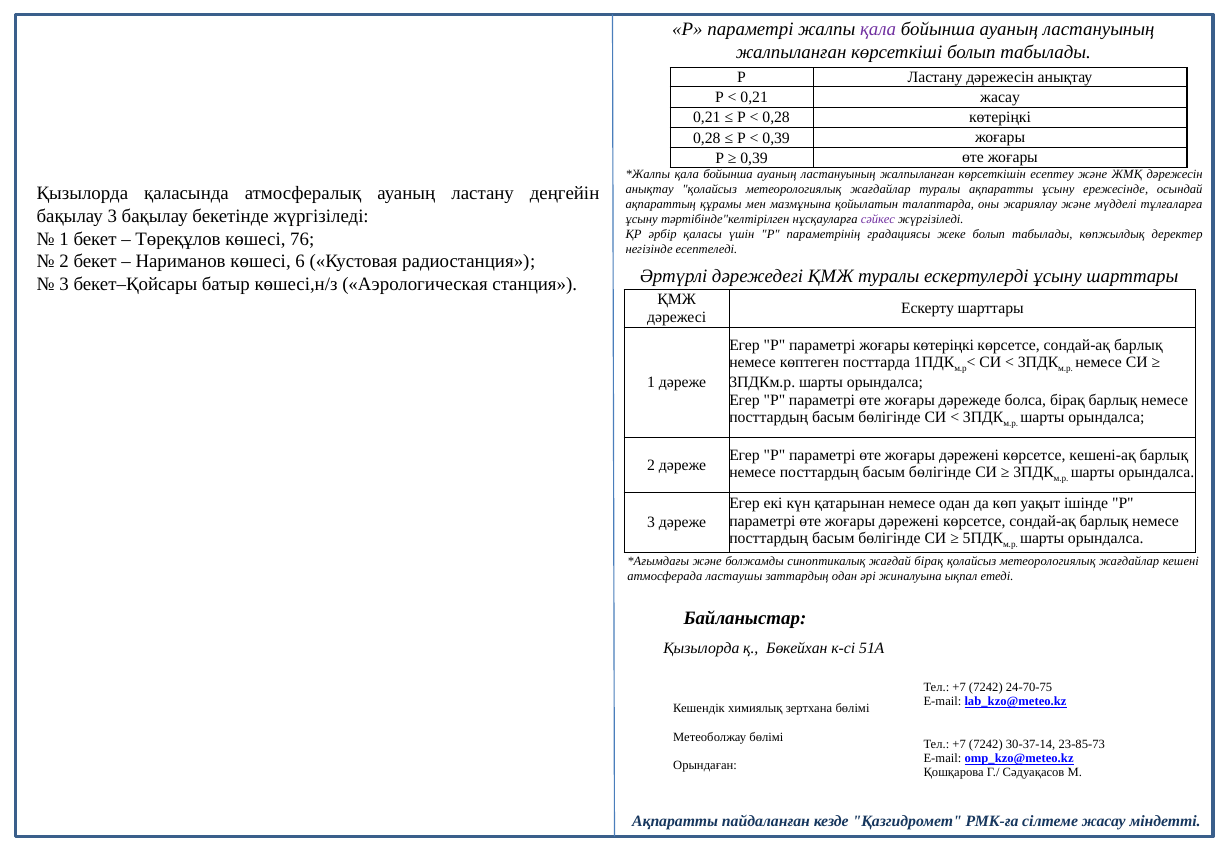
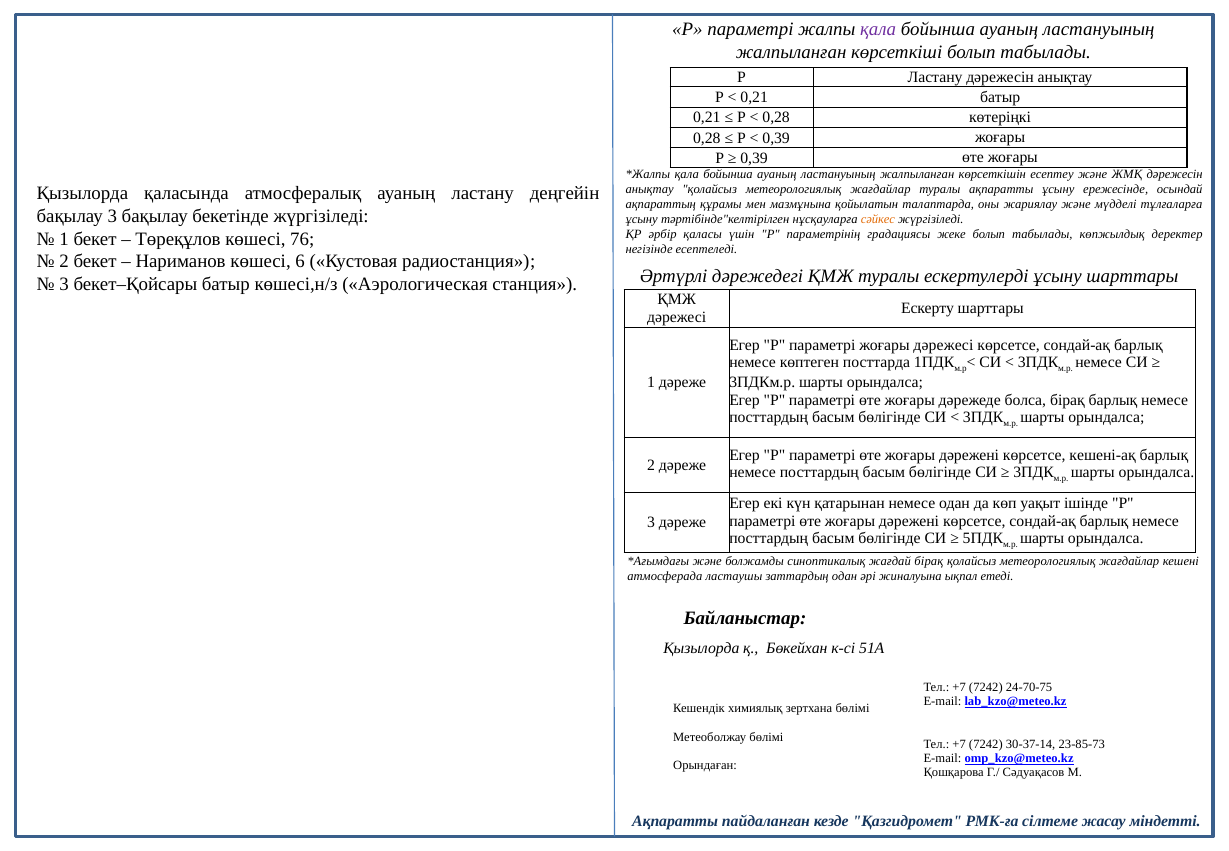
0,21 жасау: жасау -> батыр
сәйкес colour: purple -> orange
жоғары көтеріңкі: көтеріңкі -> дәрежесі
